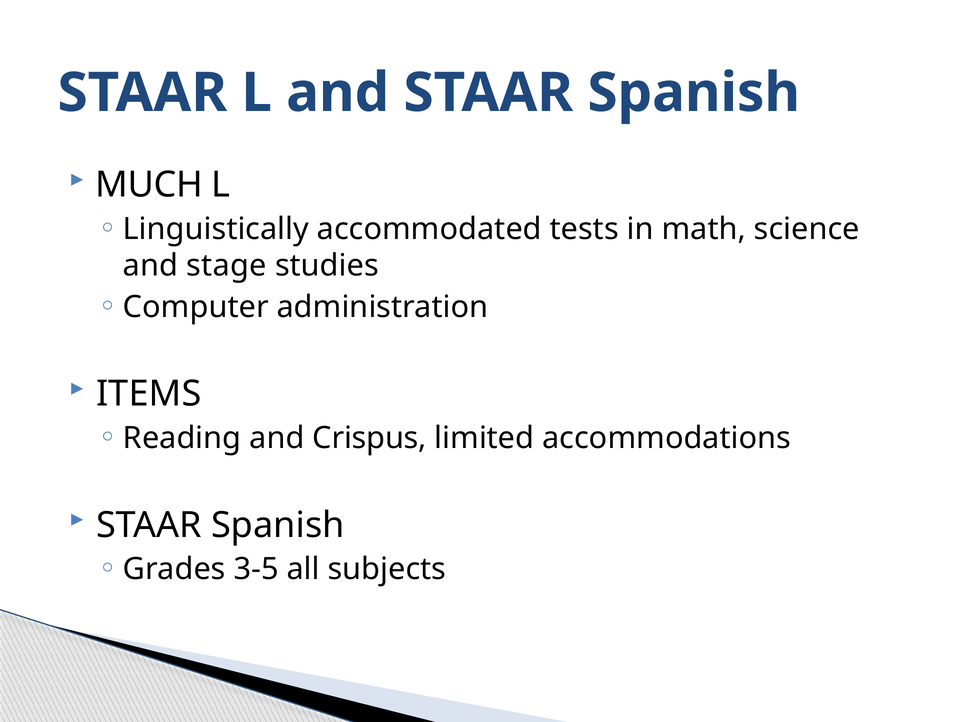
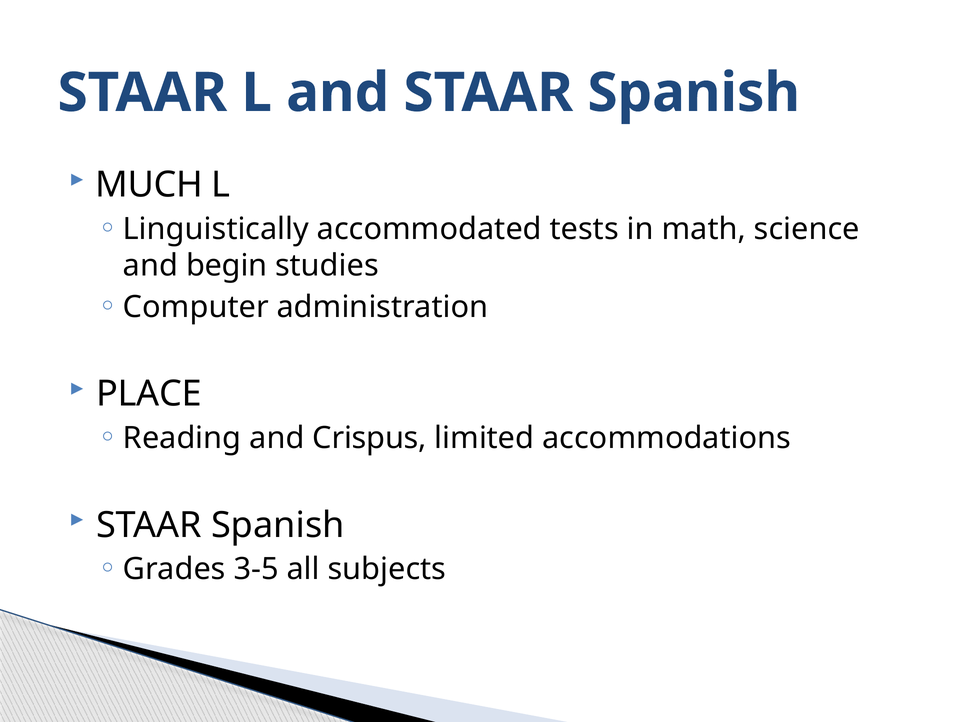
stage: stage -> begin
ITEMS: ITEMS -> PLACE
